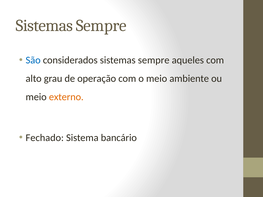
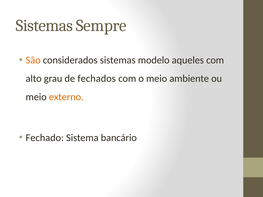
São colour: blue -> orange
considerados sistemas sempre: sempre -> modelo
operação: operação -> fechados
